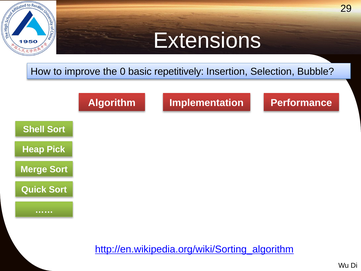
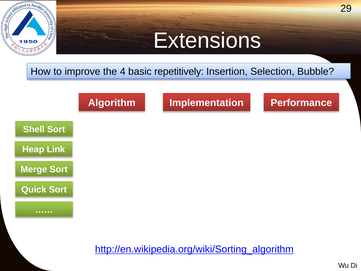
0: 0 -> 4
Pick: Pick -> Link
